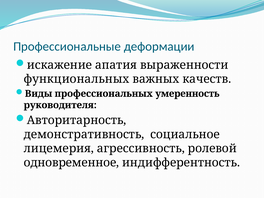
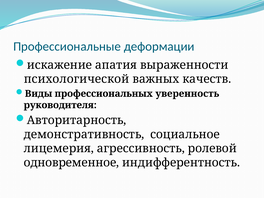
функциональных: функциональных -> психологической
умеренность: умеренность -> уверенность
